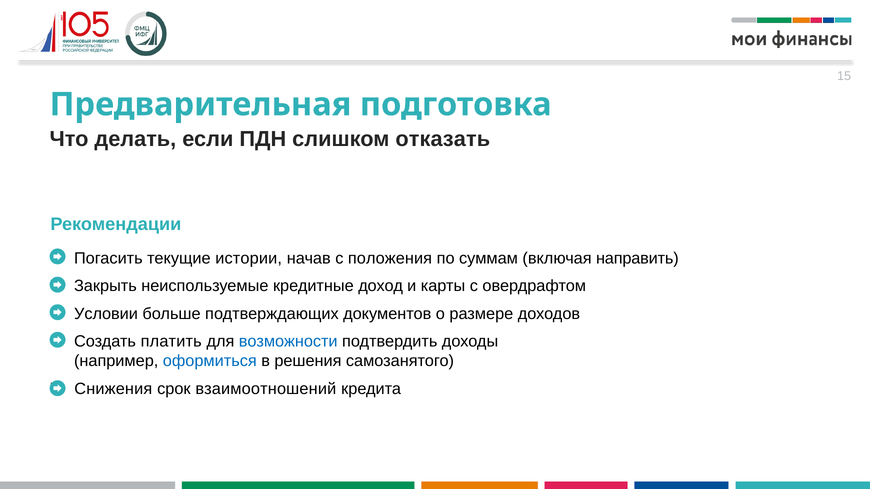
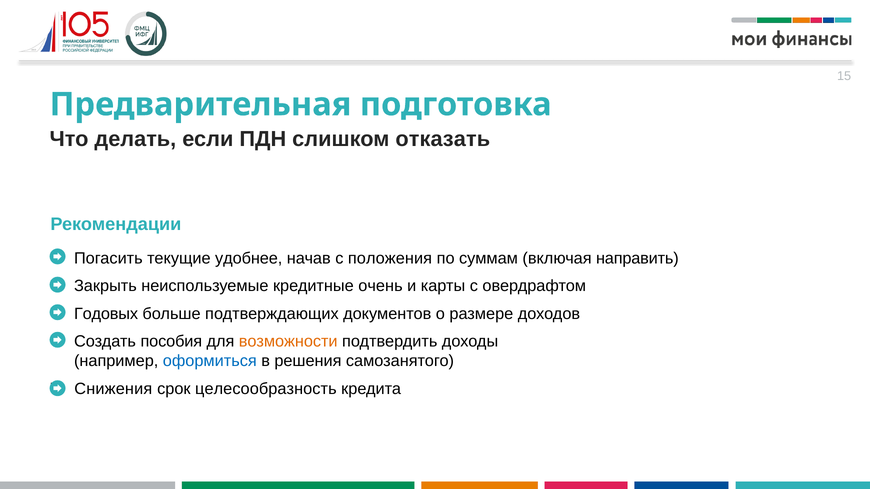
истории: истории -> удобнее
доход: доход -> очень
Условии: Условии -> Годовых
платить: платить -> пособия
возможности colour: blue -> orange
взаимоотношений: взаимоотношений -> целесообразность
